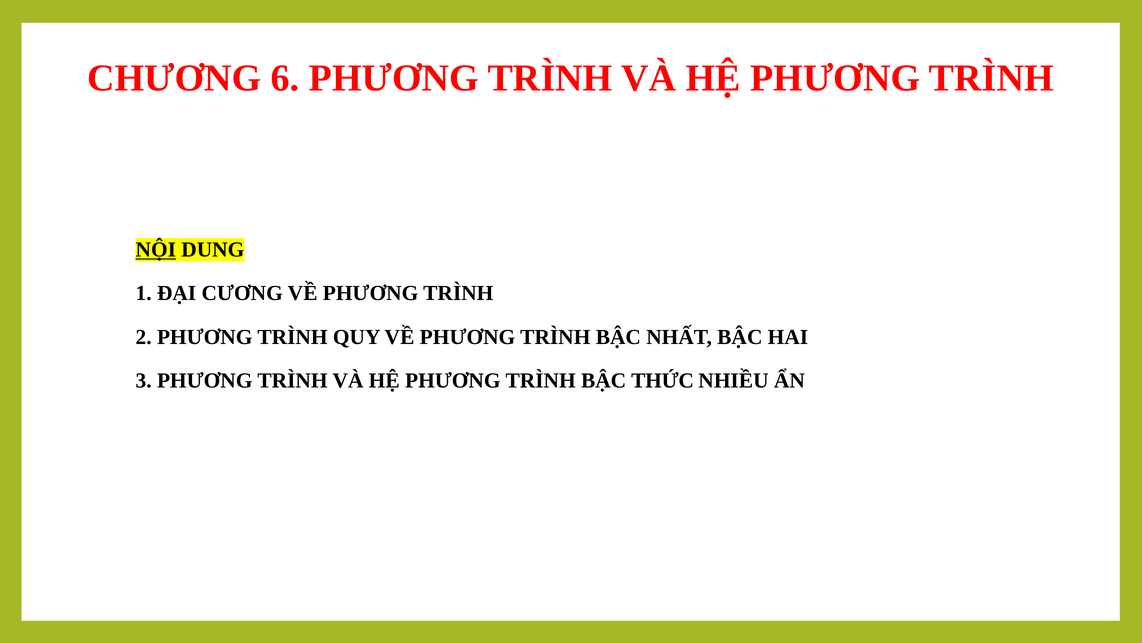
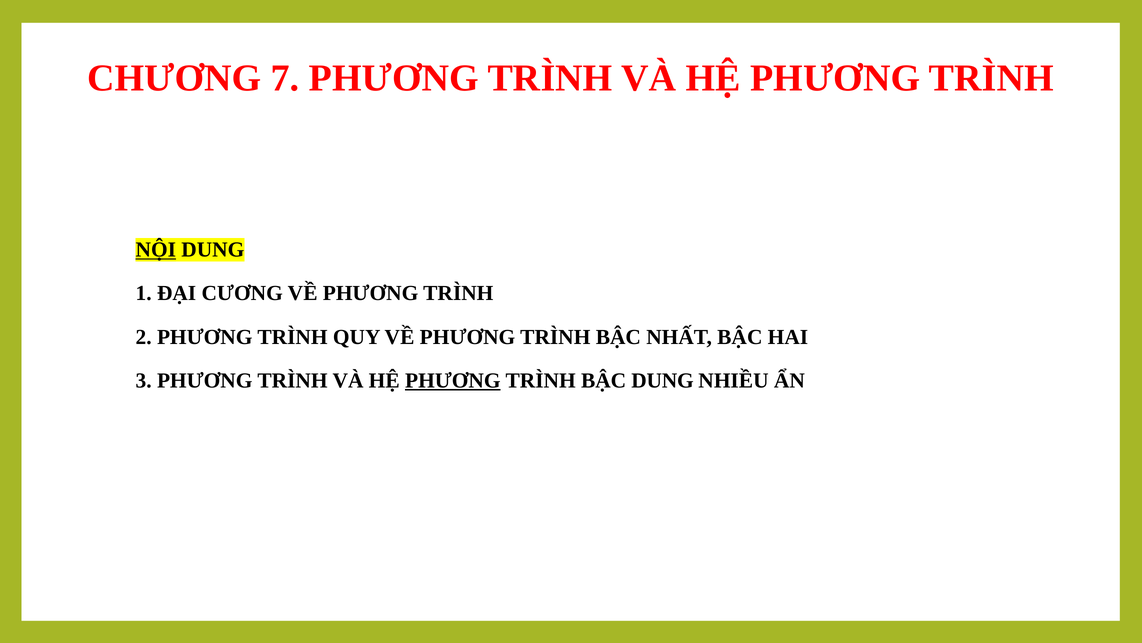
6: 6 -> 7
PHƯƠNG at (453, 380) underline: none -> present
BẬC THỨC: THỨC -> DUNG
